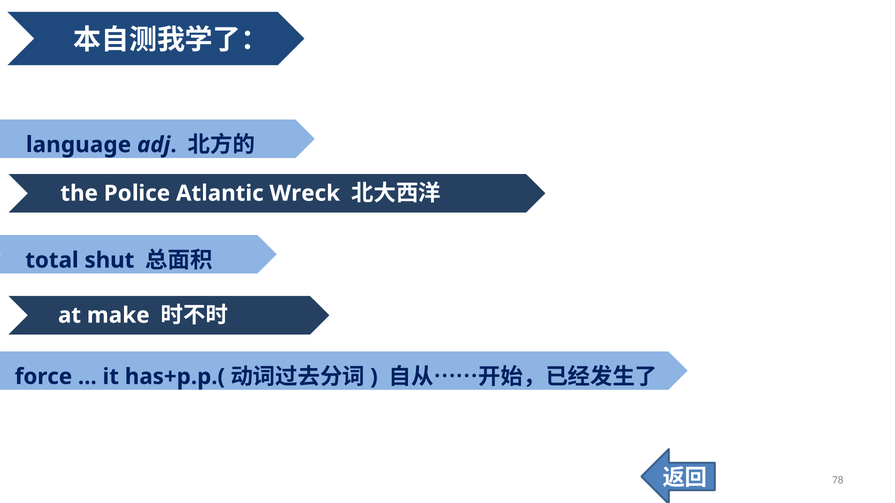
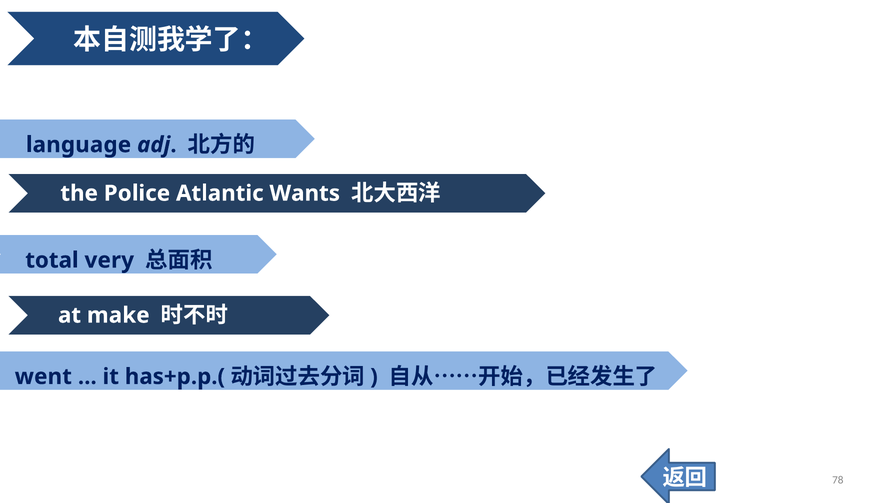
Wreck: Wreck -> Wants
shut: shut -> very
force: force -> went
